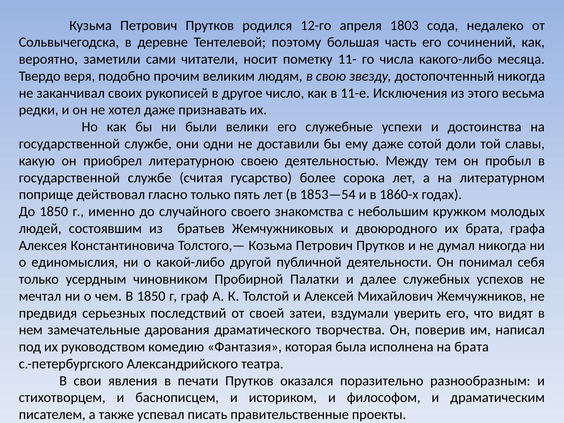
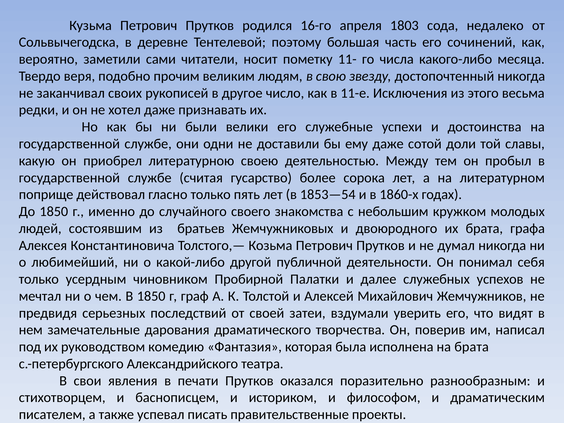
12-го: 12-го -> 16-го
единомыслия: единомыслия -> любимейший
